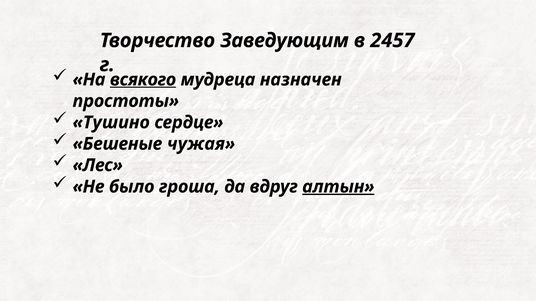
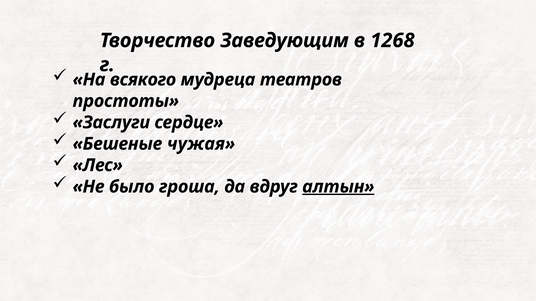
2457: 2457 -> 1268
всякого underline: present -> none
назначен: назначен -> театров
Тушино: Тушино -> Заслуги
